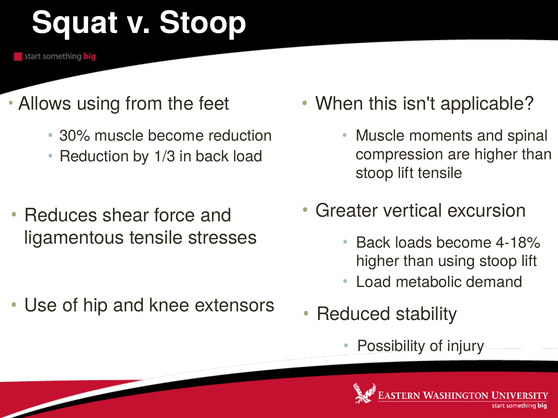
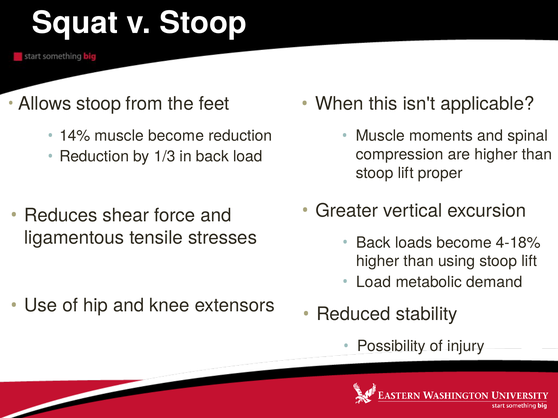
Allows using: using -> stoop
30%: 30% -> 14%
lift tensile: tensile -> proper
